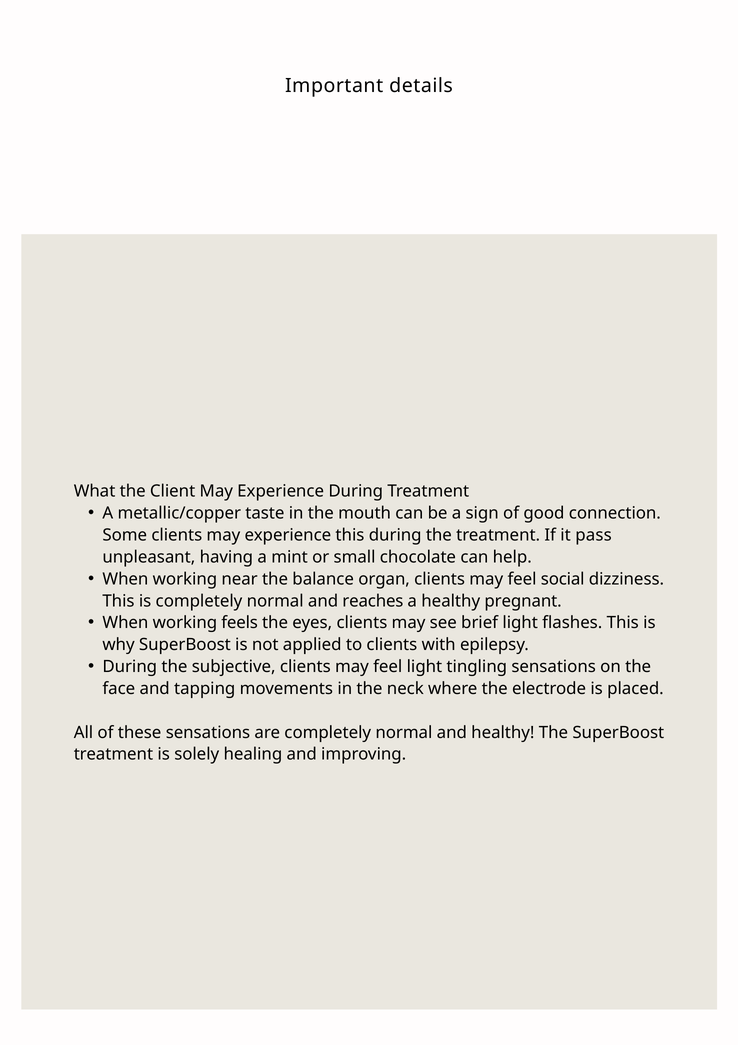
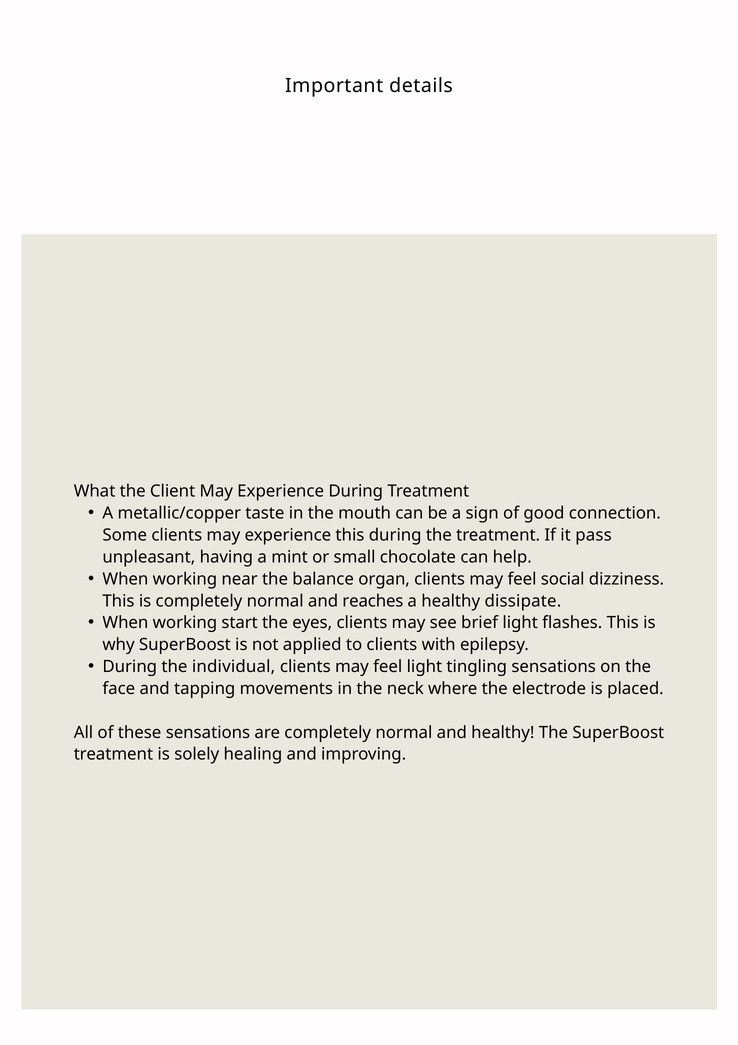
pregnant: pregnant -> dissipate
feels: feels -> start
subjective: subjective -> individual
